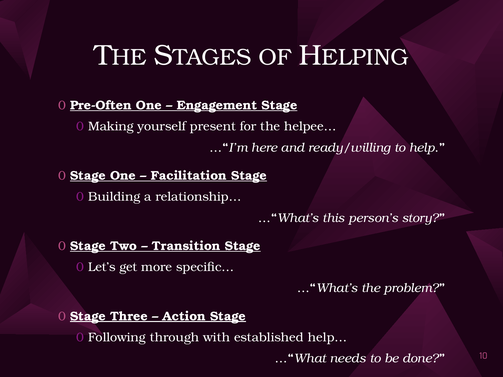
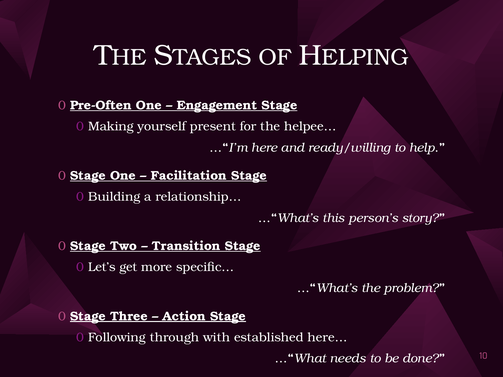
help…: help… -> here…
